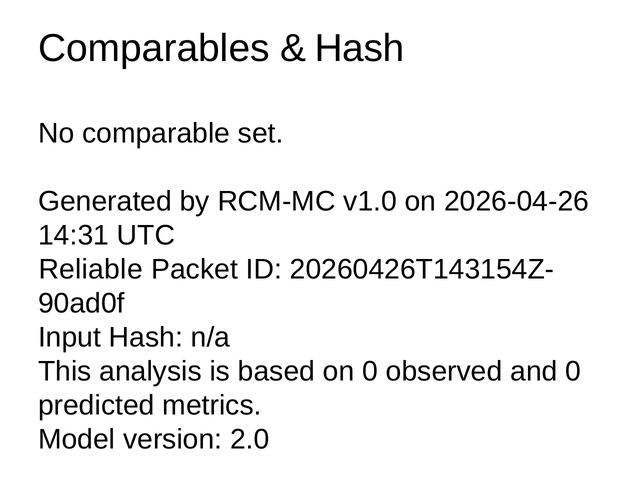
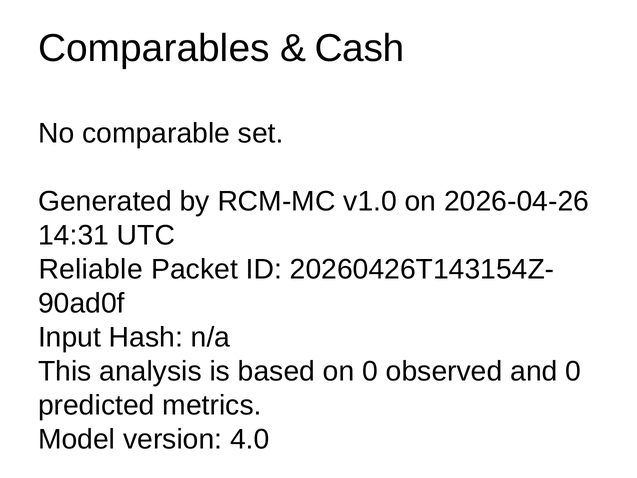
Hash at (360, 48): Hash -> Cash
2.0: 2.0 -> 4.0
